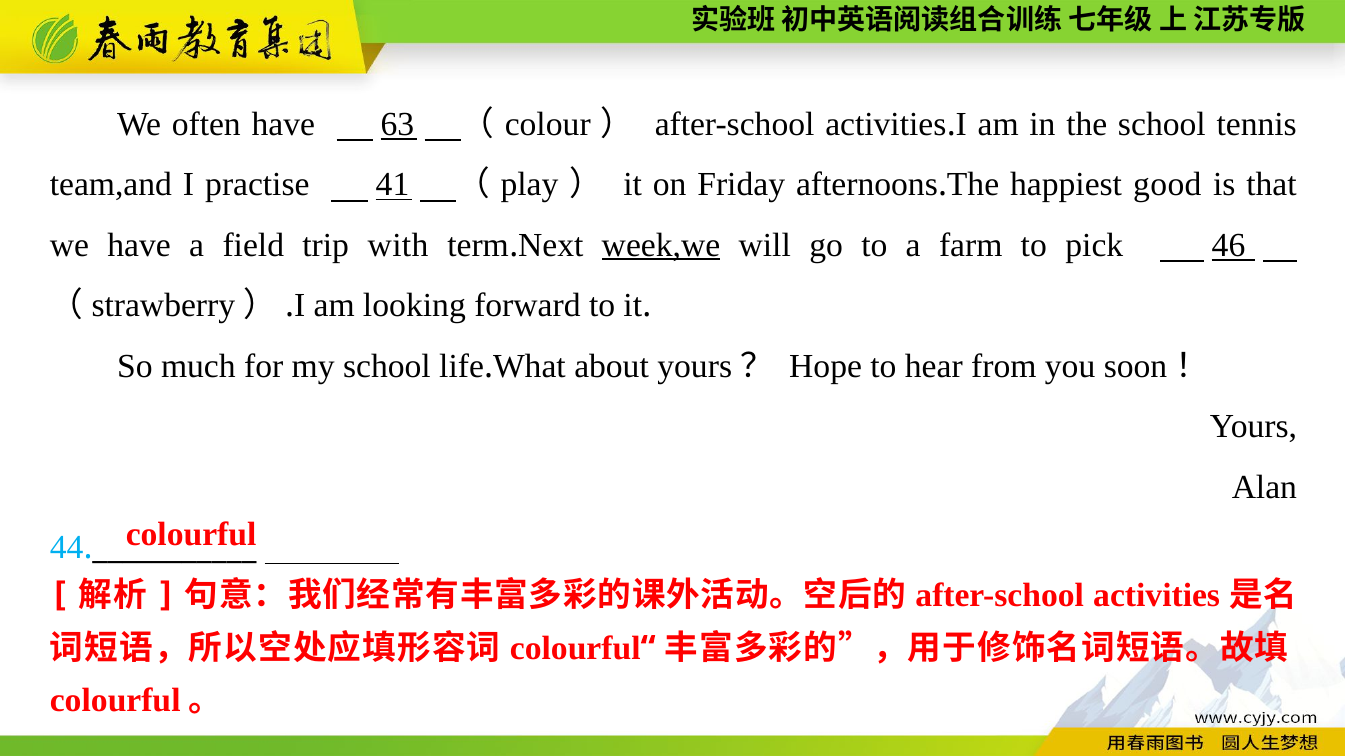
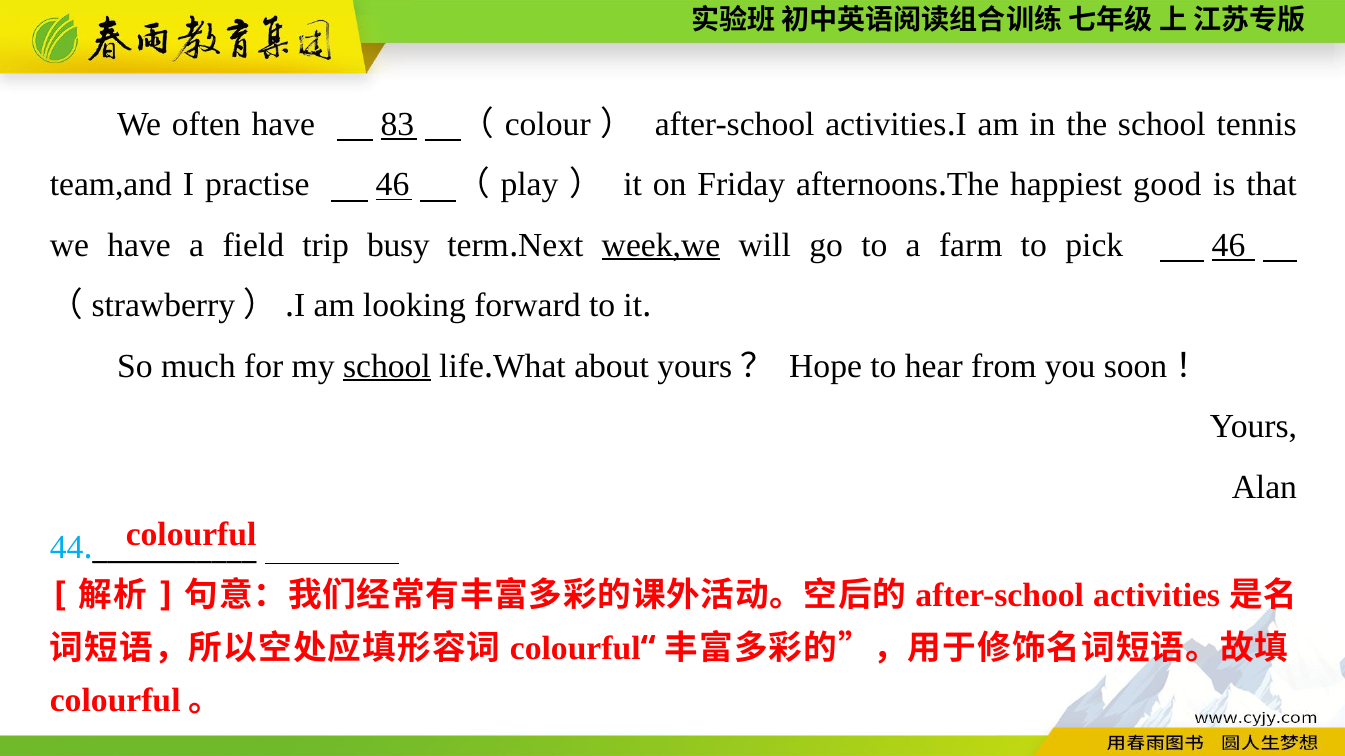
63: 63 -> 83
practise 41: 41 -> 46
with: with -> busy
school at (387, 366) underline: none -> present
